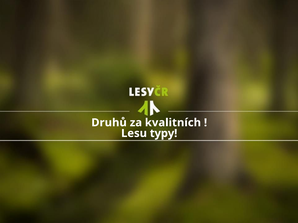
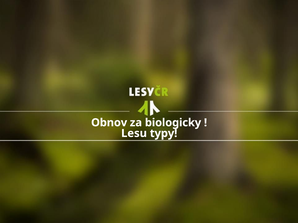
Druhů: Druhů -> Obnov
kvalitních: kvalitních -> biologicky
